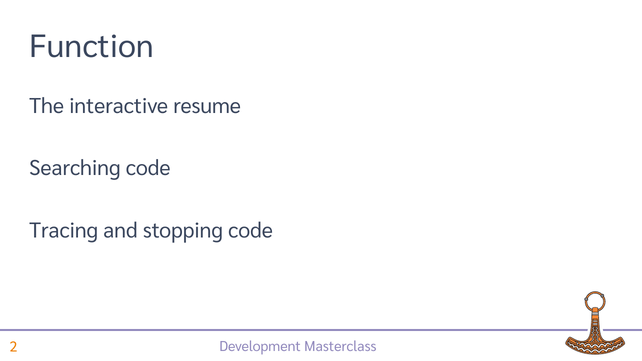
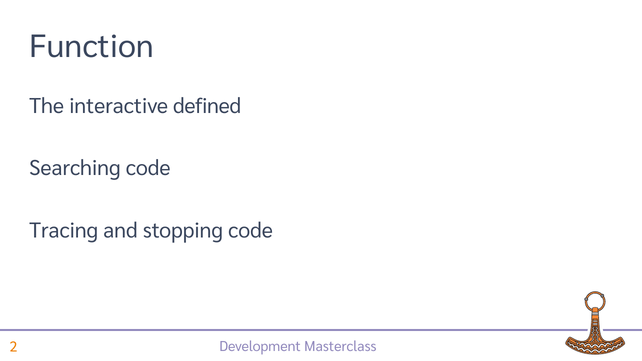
resume: resume -> defined
